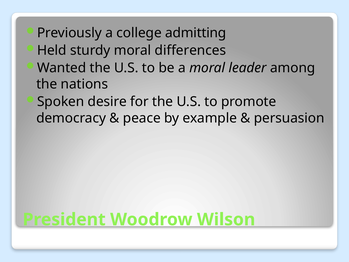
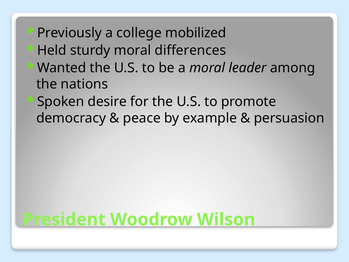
admitting: admitting -> mobilized
